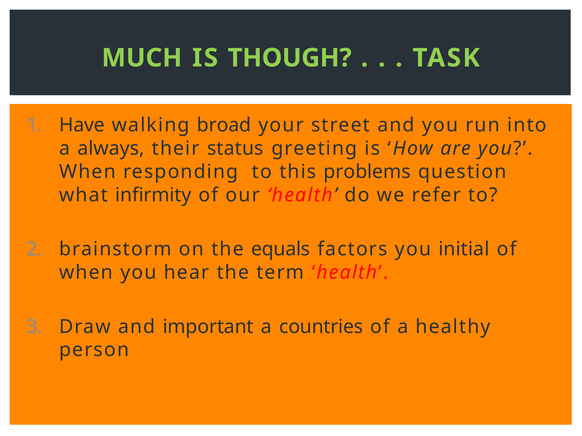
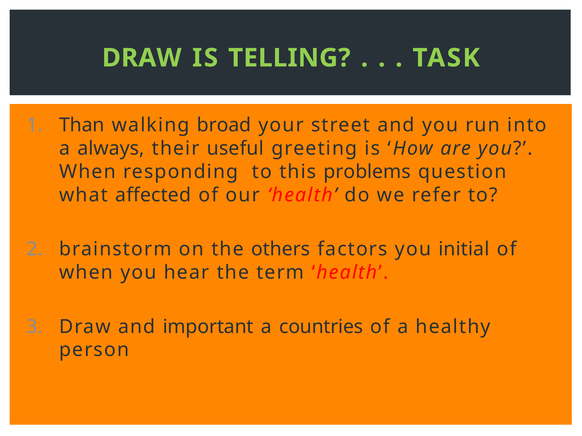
MUCH at (142, 58): MUCH -> DRAW
THOUGH: THOUGH -> TELLING
Have: Have -> Than
status: status -> useful
infirmity: infirmity -> affected
equals: equals -> others
